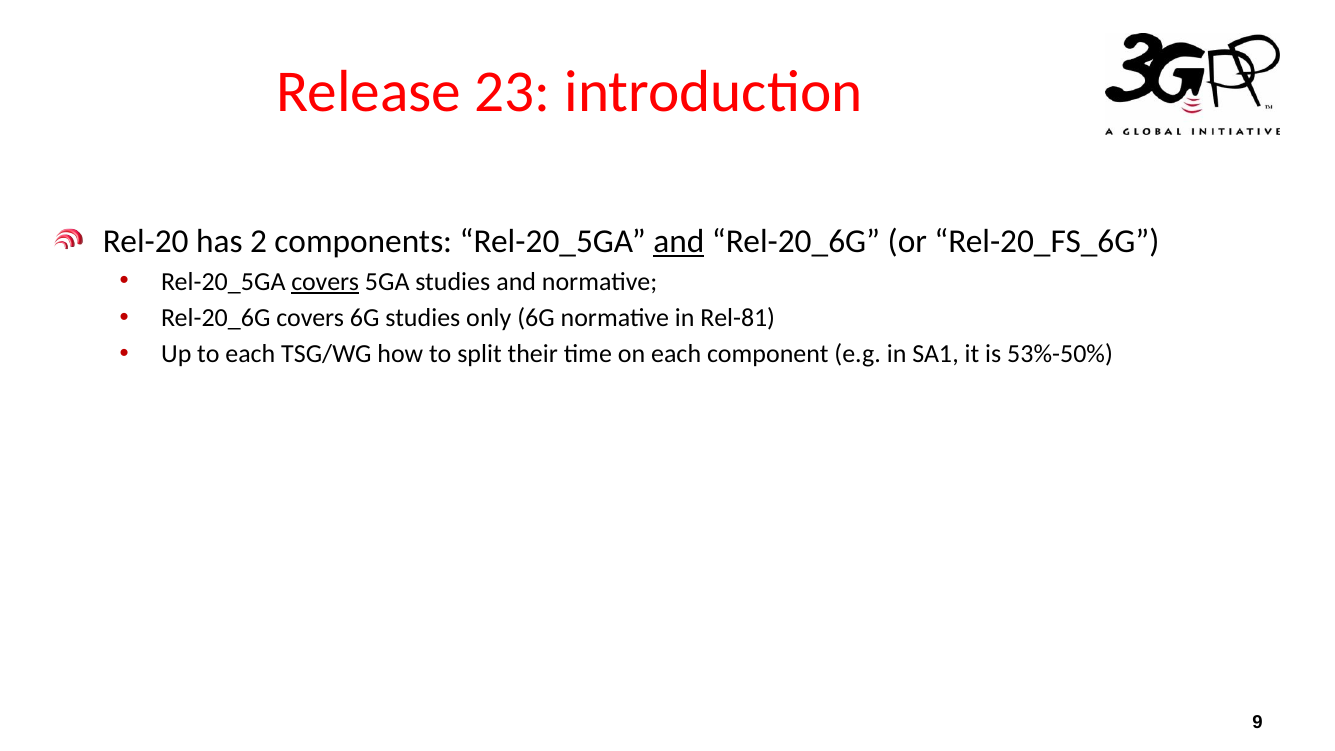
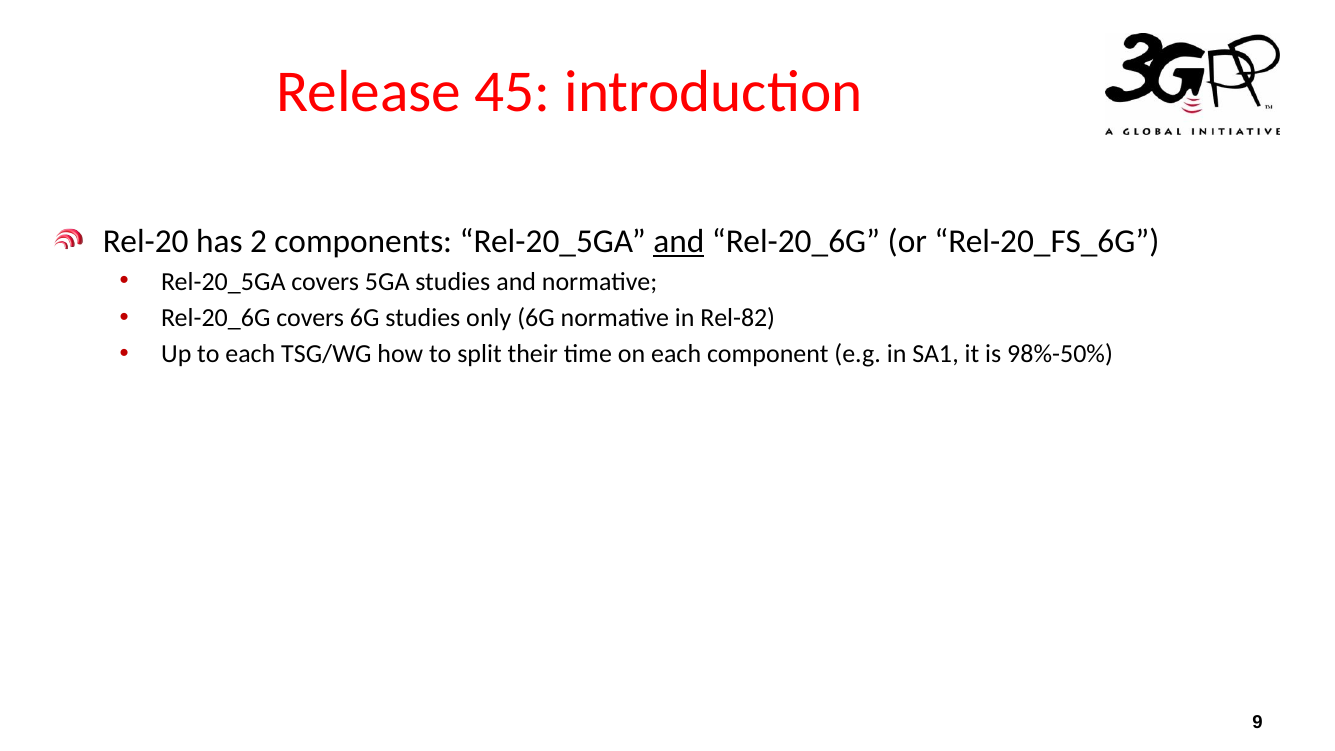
23: 23 -> 45
covers at (325, 282) underline: present -> none
Rel-81: Rel-81 -> Rel-82
53%-50%: 53%-50% -> 98%-50%
